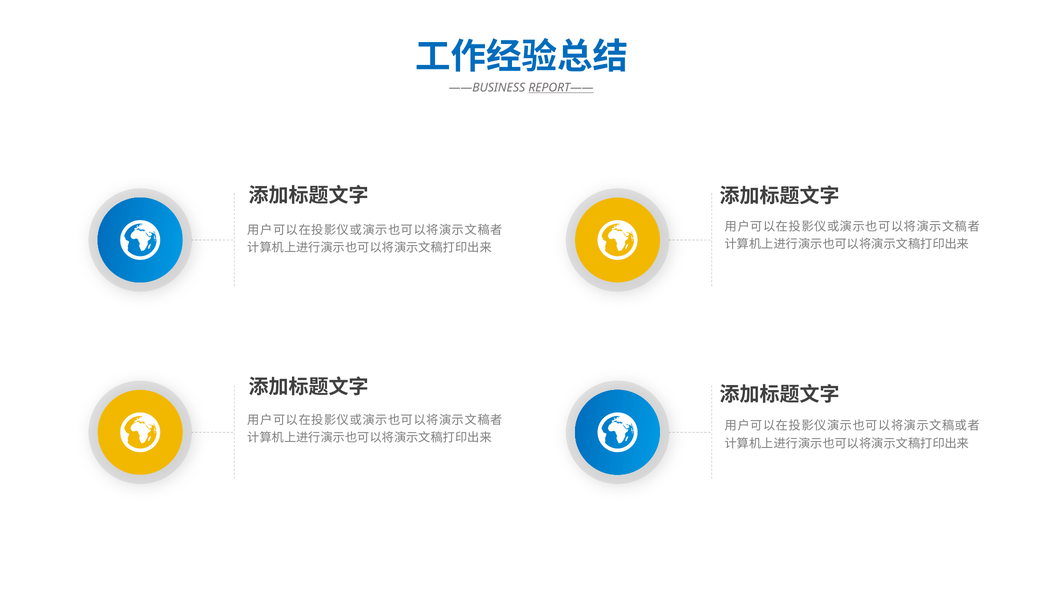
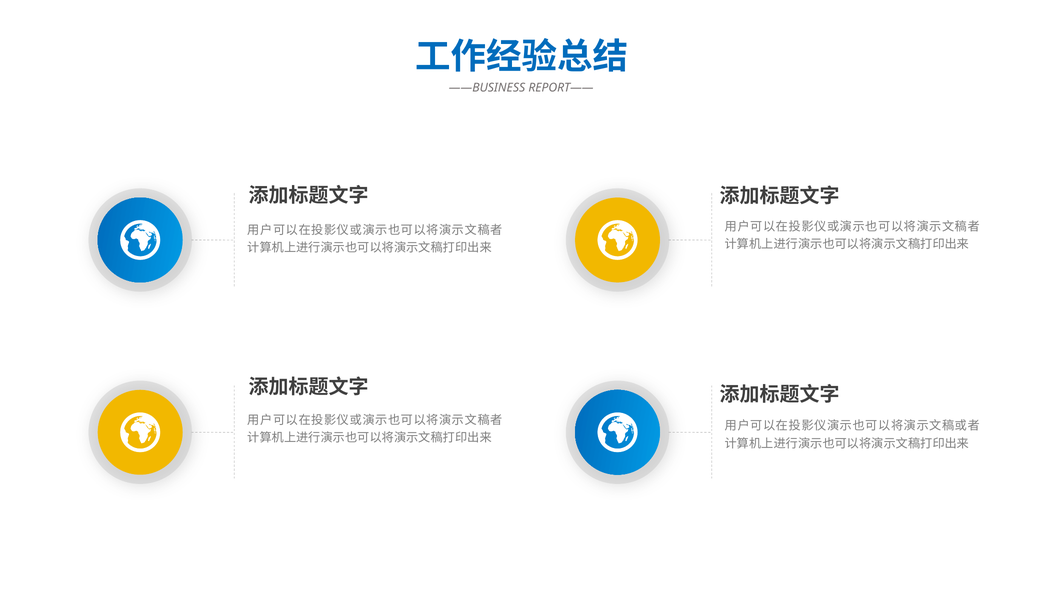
REPORT—— underline: present -> none
